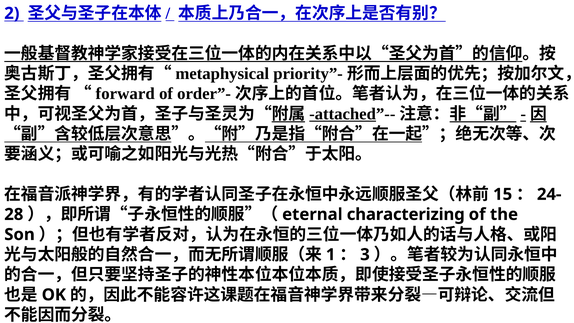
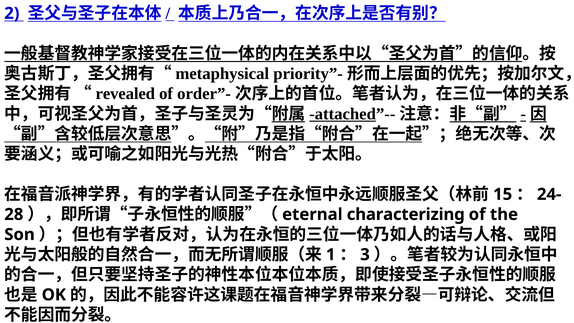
forward: forward -> revealed
